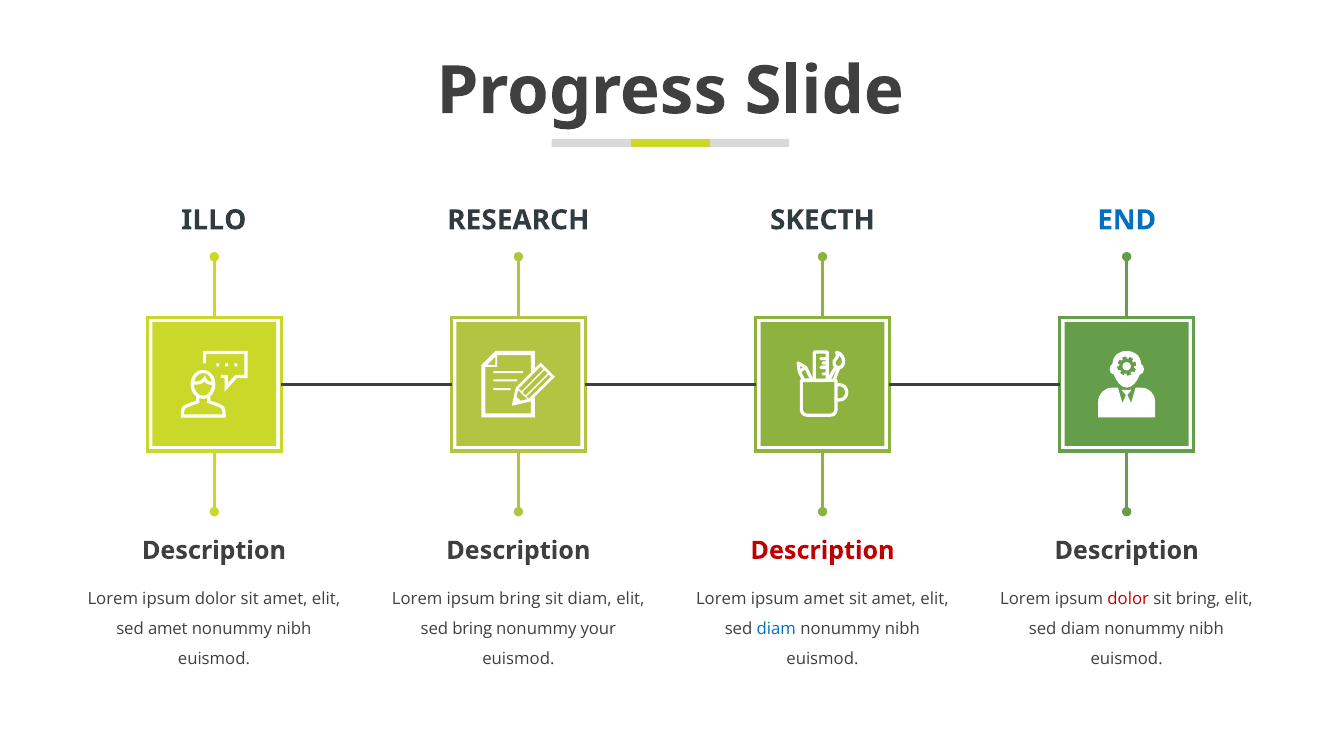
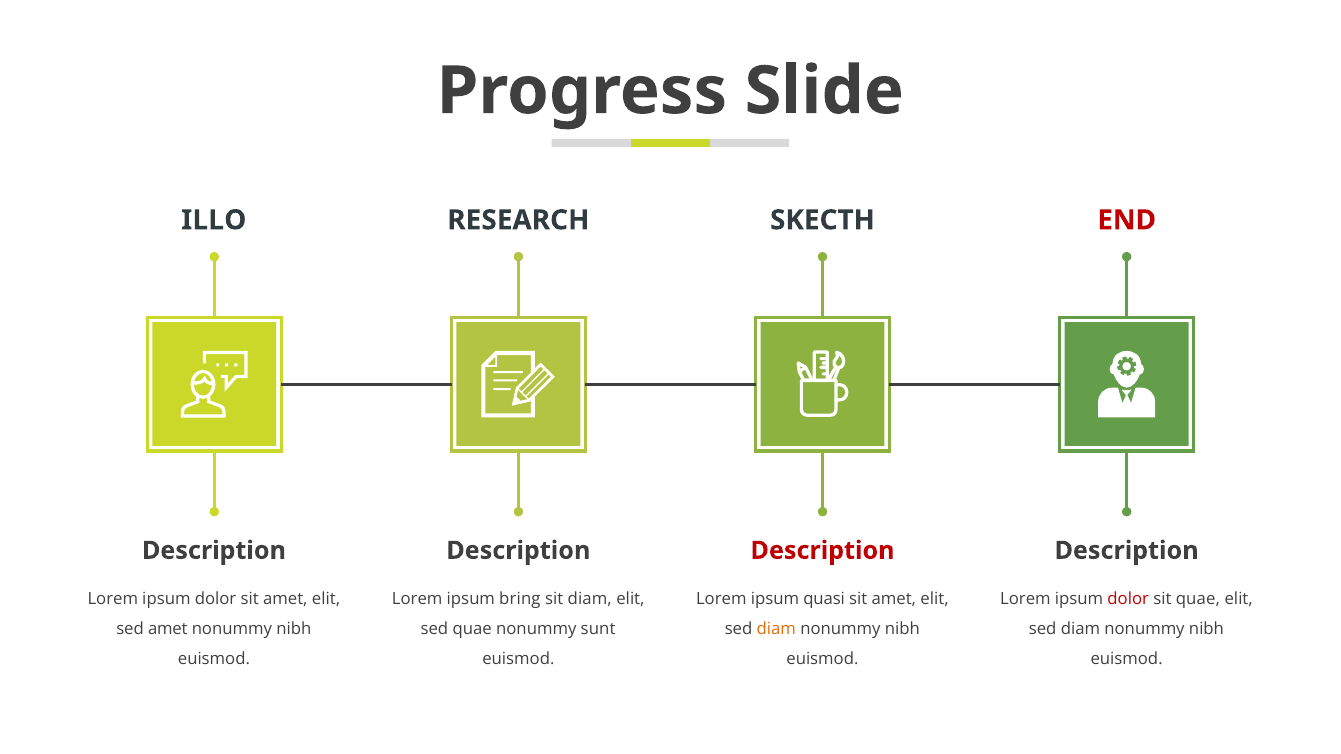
END colour: blue -> red
ipsum amet: amet -> quasi
sit bring: bring -> quae
sed bring: bring -> quae
your: your -> sunt
diam at (776, 629) colour: blue -> orange
